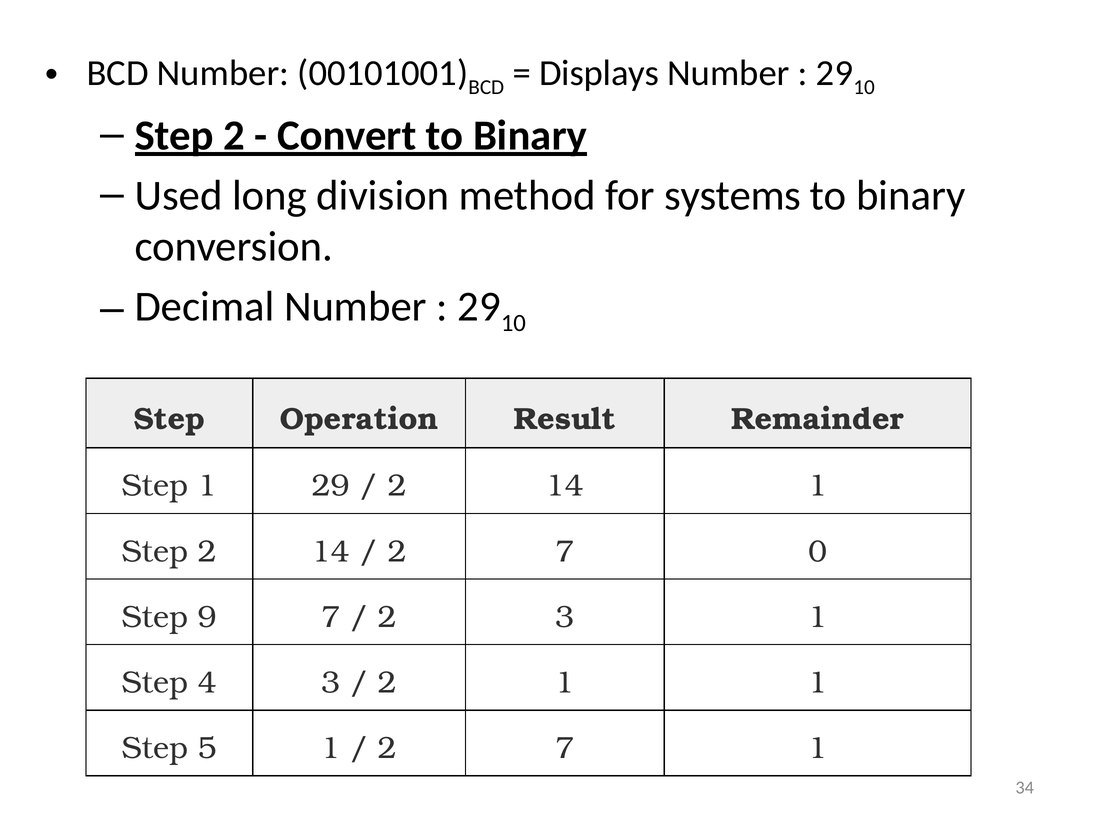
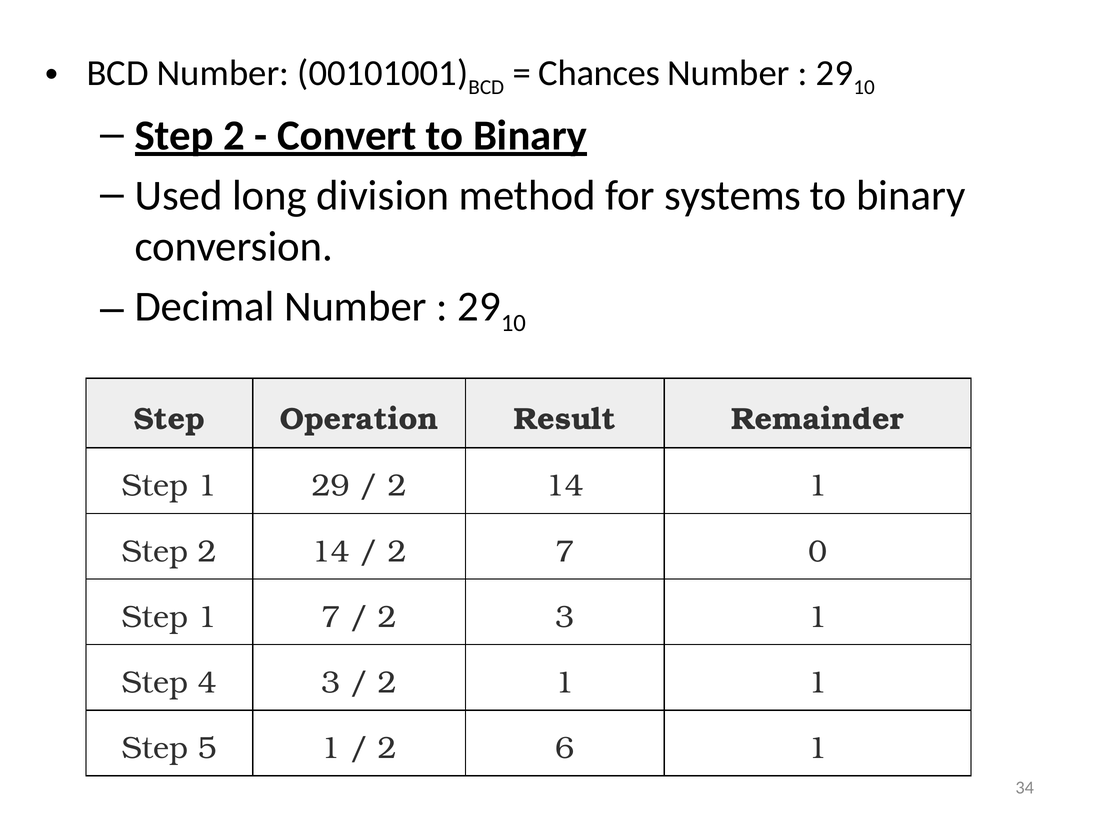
Displays: Displays -> Chances
9 at (207, 617): 9 -> 1
7 at (565, 748): 7 -> 6
